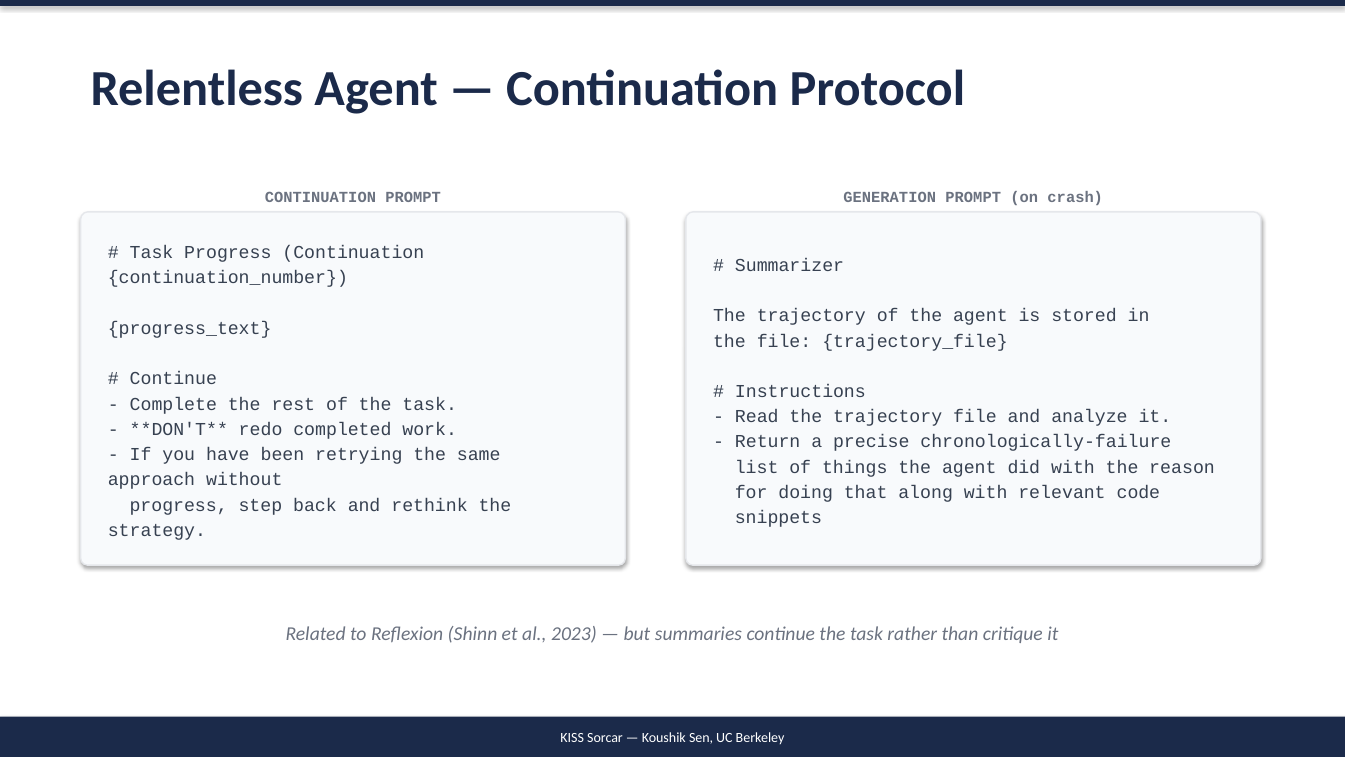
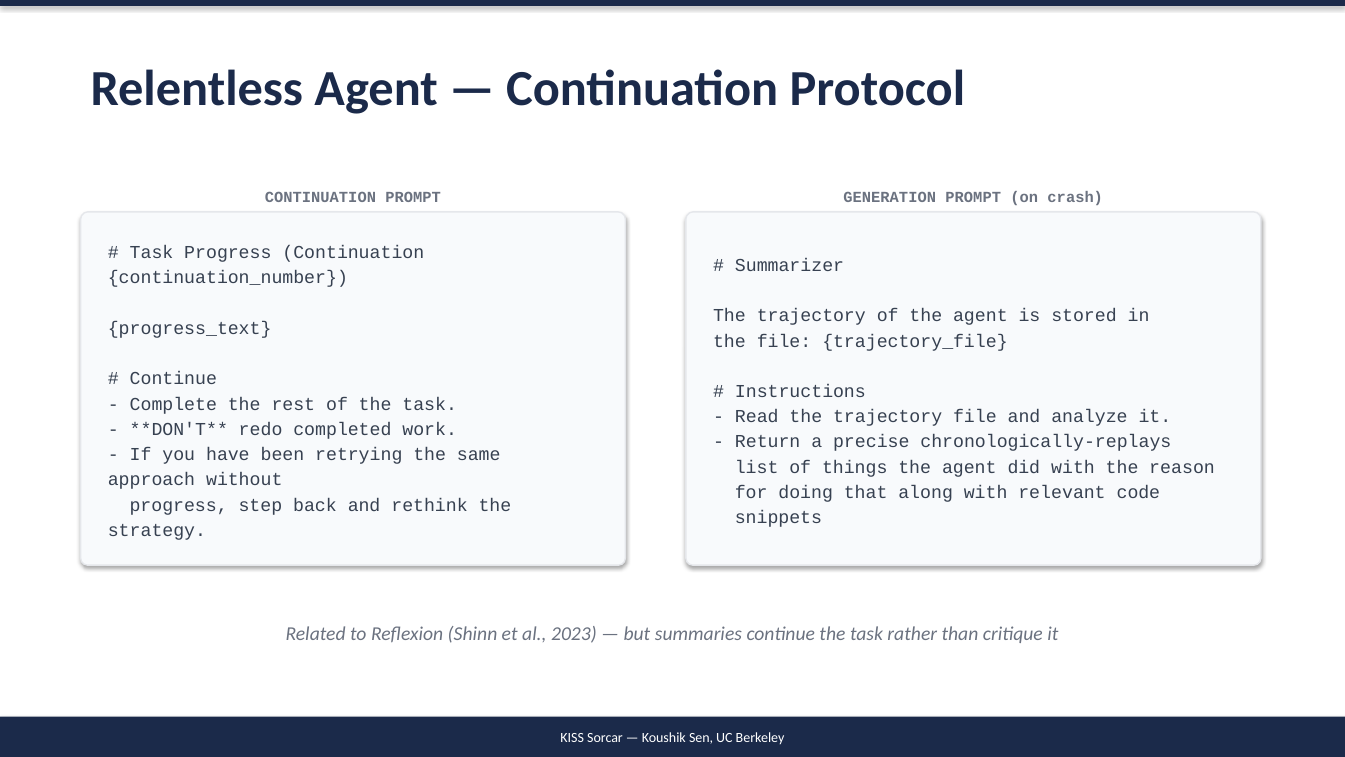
chronologically-failure: chronologically-failure -> chronologically-replays
